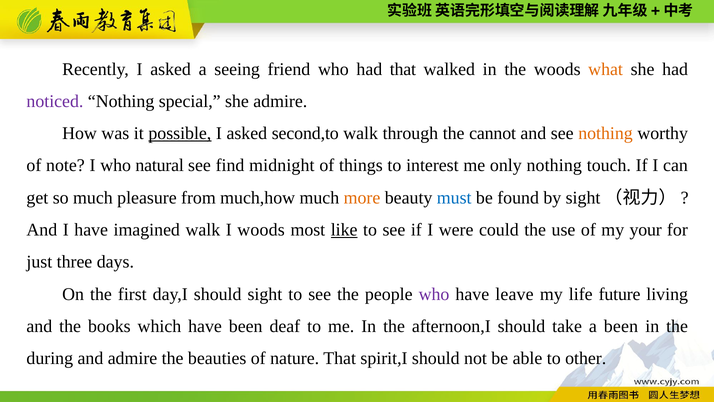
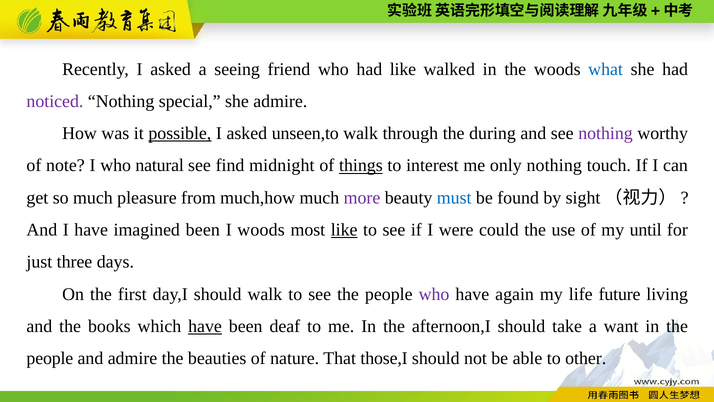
had that: that -> like
what colour: orange -> blue
second,to: second,to -> unseen,to
cannot: cannot -> during
nothing at (606, 133) colour: orange -> purple
things underline: none -> present
more colour: orange -> purple
imagined walk: walk -> been
your: your -> until
should sight: sight -> walk
leave: leave -> again
have at (205, 326) underline: none -> present
a been: been -> want
during at (50, 358): during -> people
spirit,I: spirit,I -> those,I
